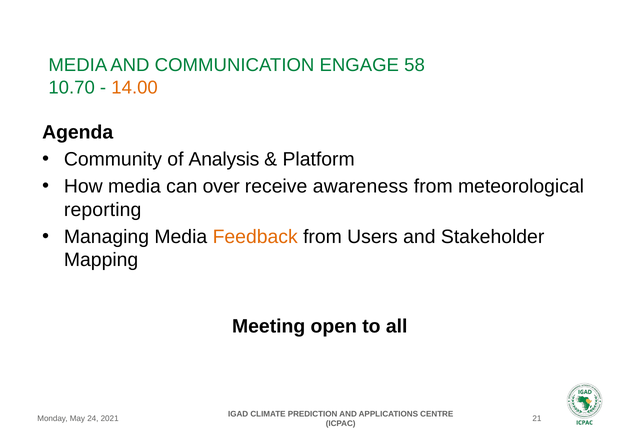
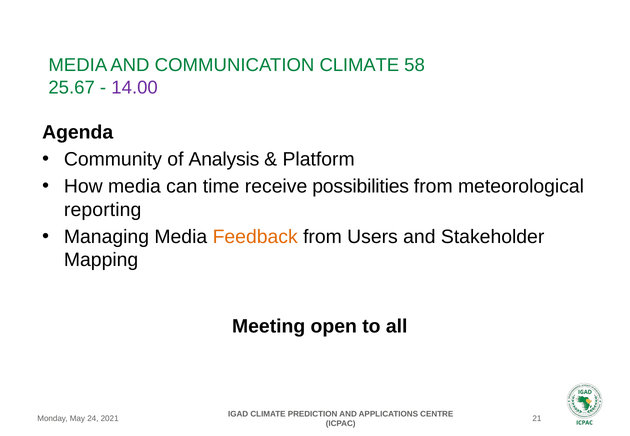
COMMUNICATION ENGAGE: ENGAGE -> CLIMATE
10.70: 10.70 -> 25.67
14.00 colour: orange -> purple
over: over -> time
awareness: awareness -> possibilities
